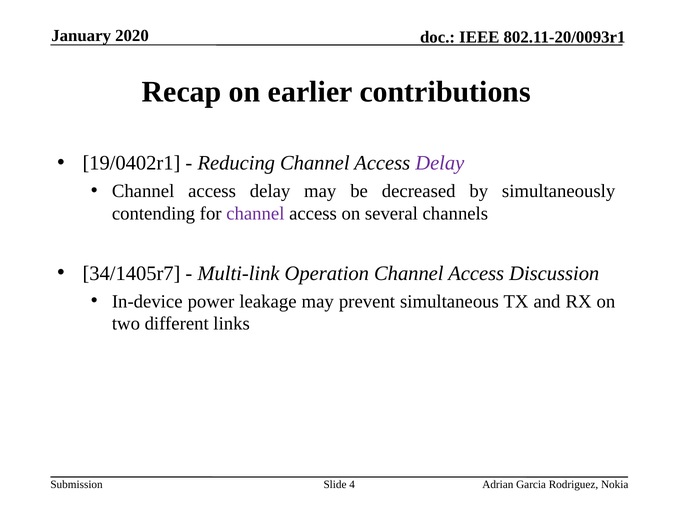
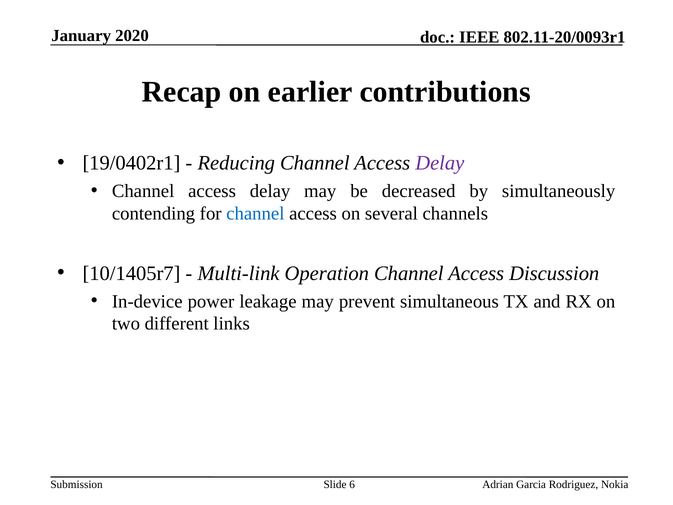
channel at (255, 214) colour: purple -> blue
34/1405r7: 34/1405r7 -> 10/1405r7
4: 4 -> 6
